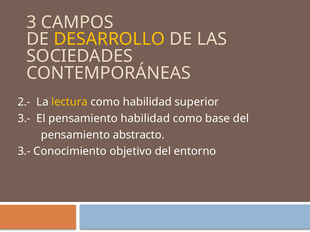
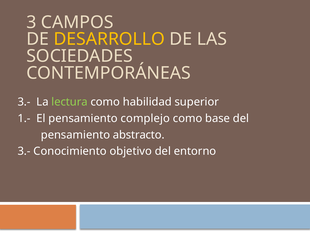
2.- at (24, 102): 2.- -> 3.-
lectura colour: yellow -> light green
3.- at (24, 119): 3.- -> 1.-
pensamiento habilidad: habilidad -> complejo
